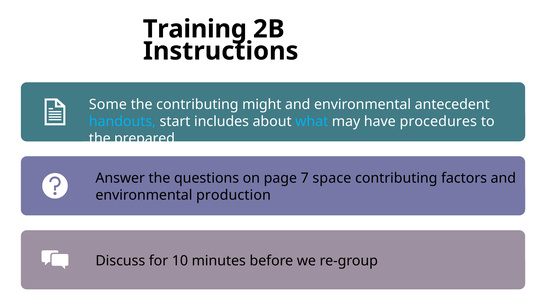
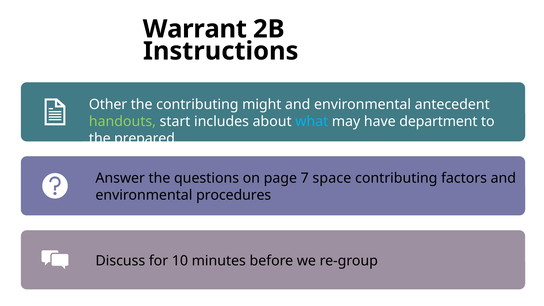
Training: Training -> Warrant
Some: Some -> Other
handouts colour: light blue -> light green
procedures: procedures -> department
production: production -> procedures
